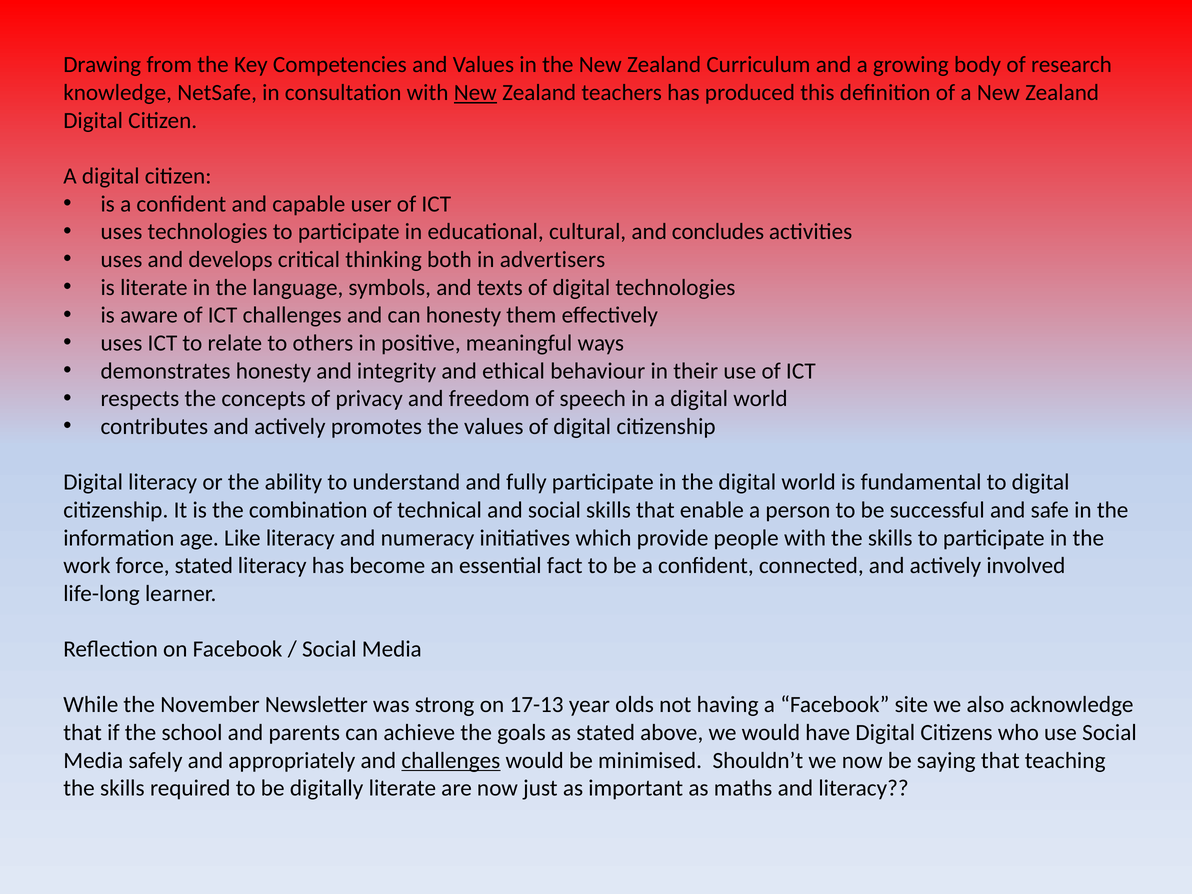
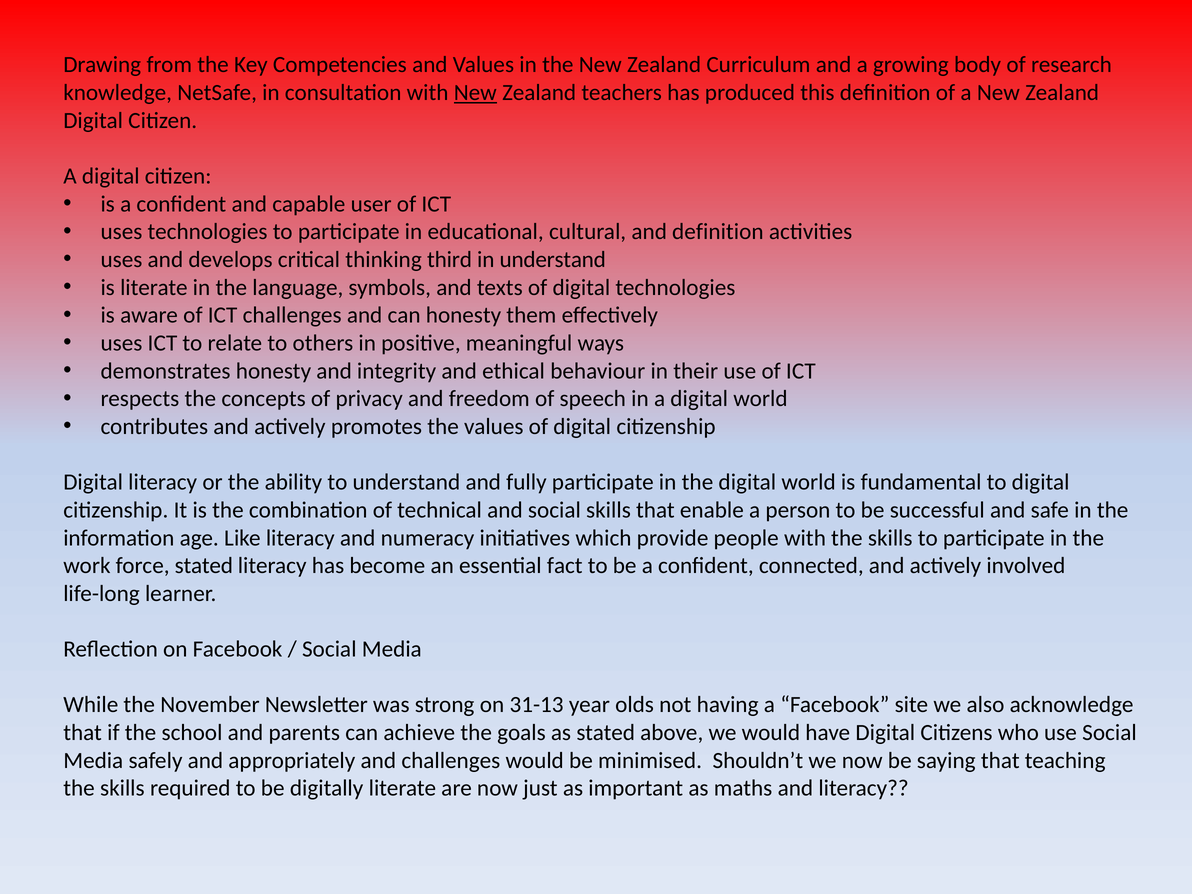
and concludes: concludes -> definition
both: both -> third
in advertisers: advertisers -> understand
17-13: 17-13 -> 31-13
challenges at (451, 760) underline: present -> none
